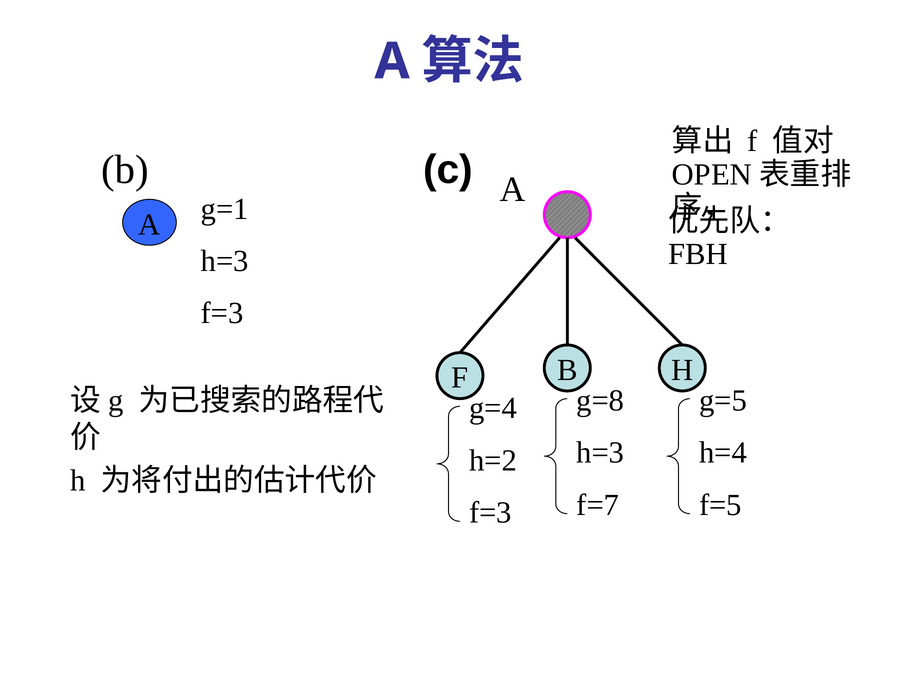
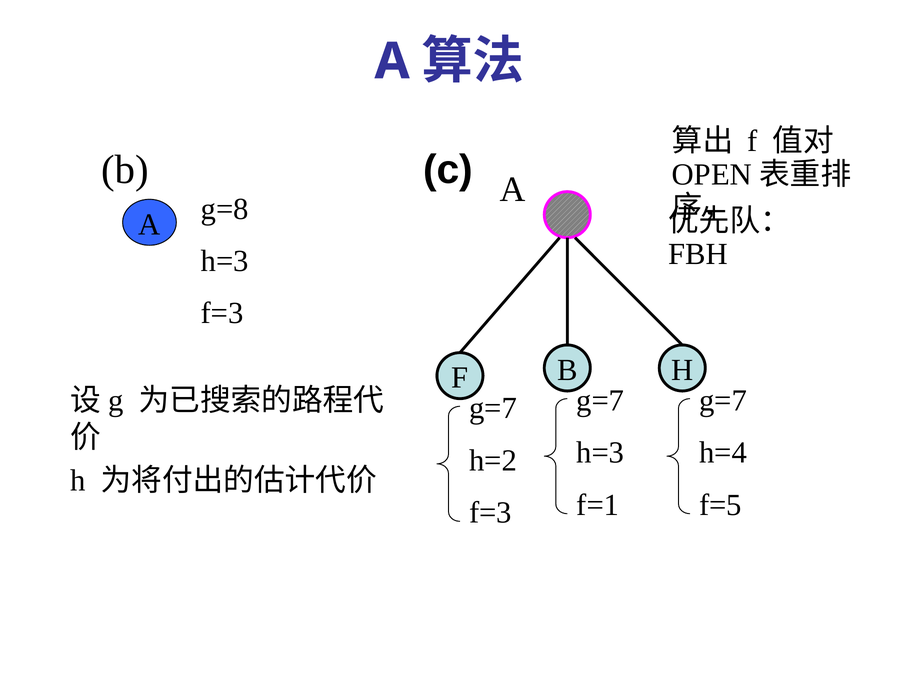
g=1: g=1 -> g=8
g=8 at (600, 401): g=8 -> g=7
g=5 at (723, 401): g=5 -> g=7
g=4 at (493, 408): g=4 -> g=7
f=7: f=7 -> f=1
